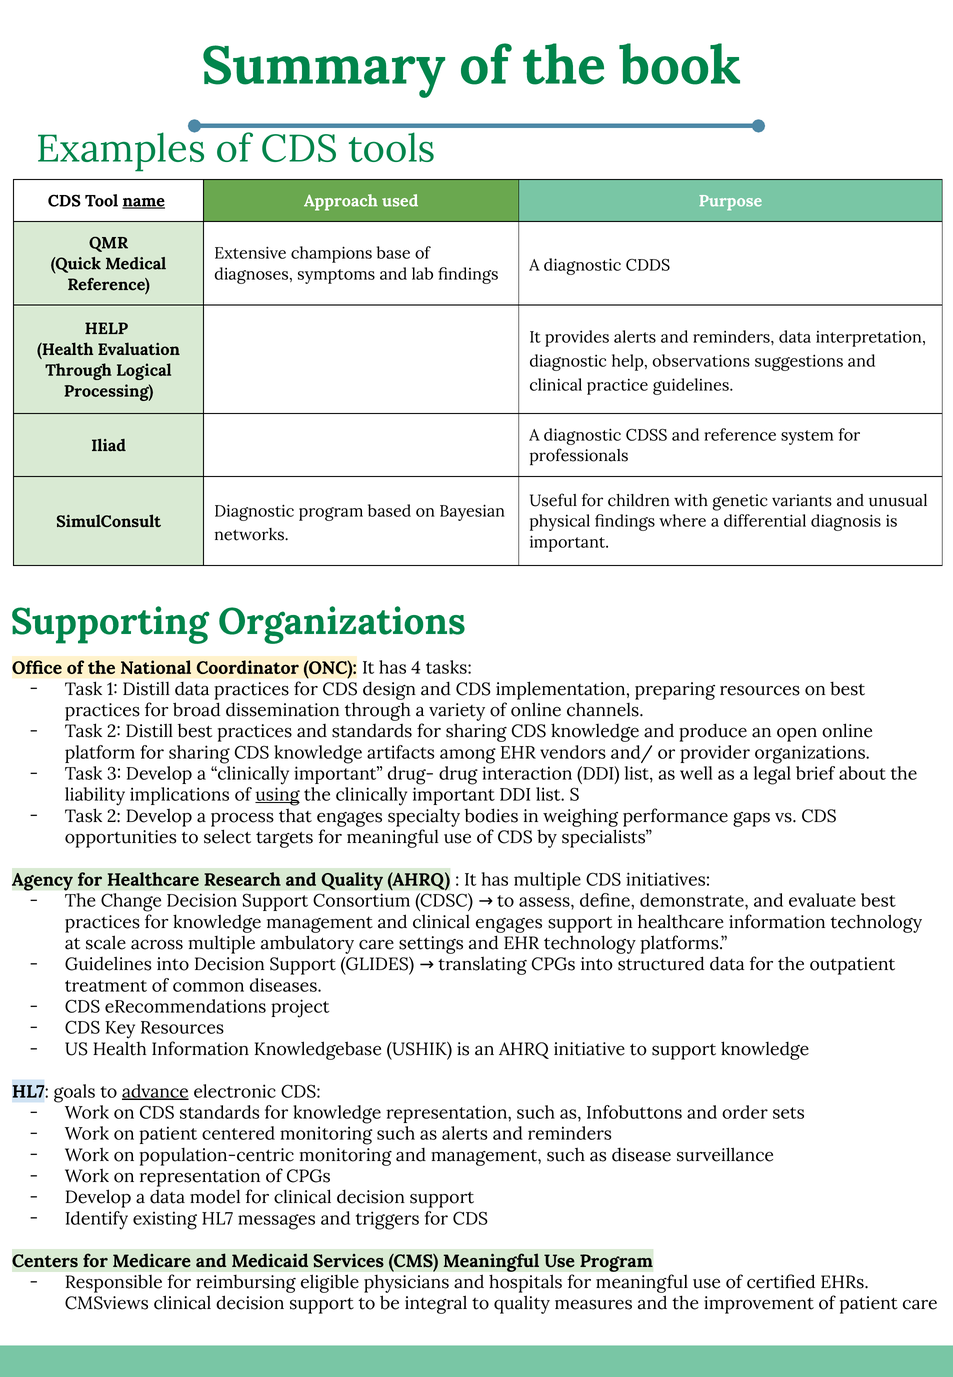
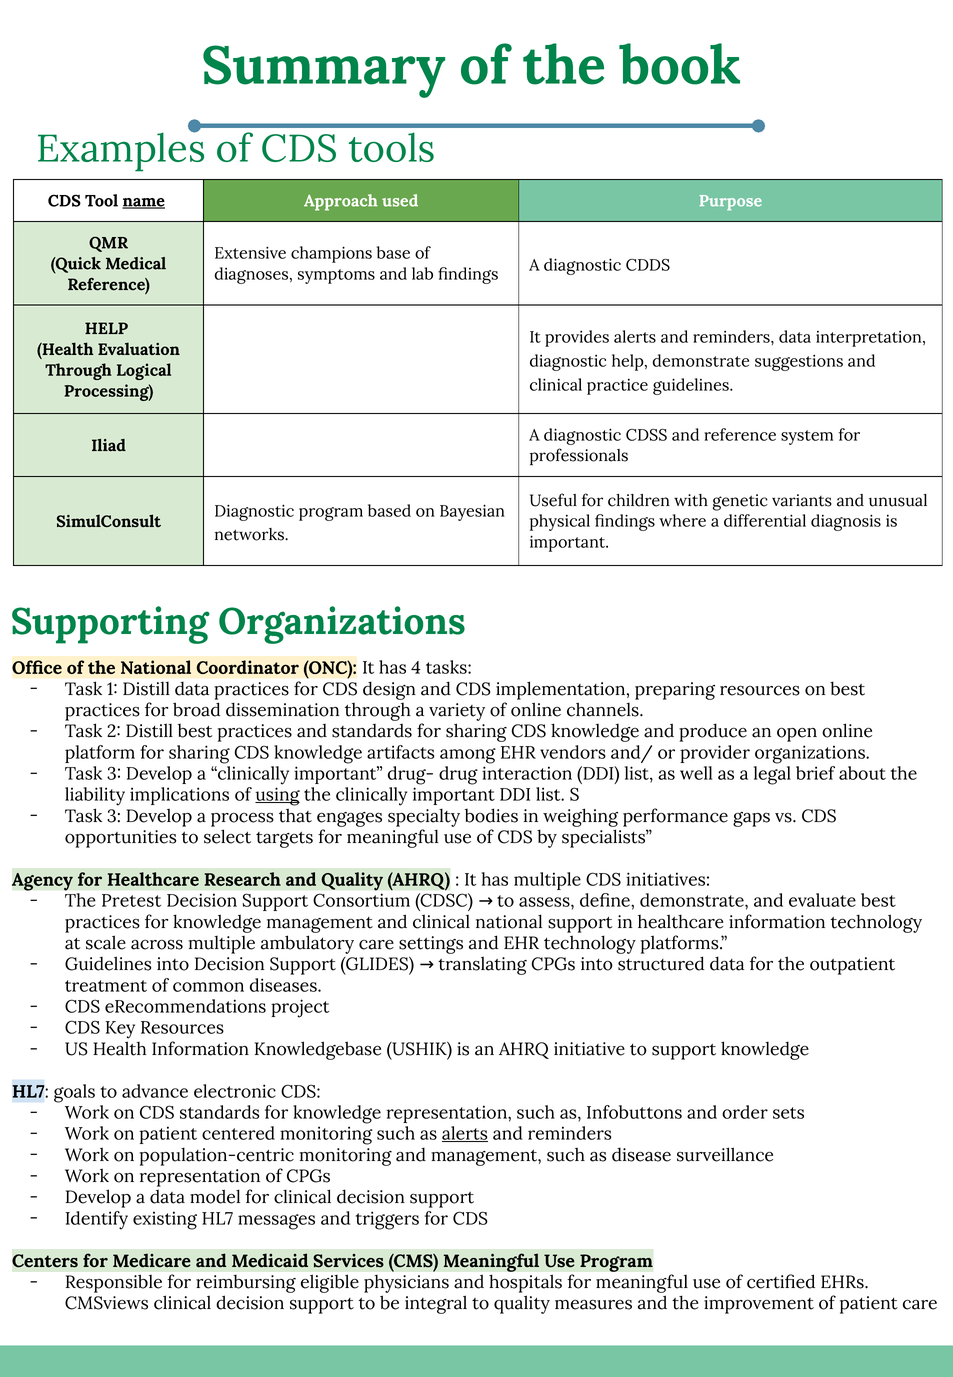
help observations: observations -> demonstrate
2 at (114, 816): 2 -> 3
Change: Change -> Pretest
clinical engages: engages -> national
advance underline: present -> none
alerts at (465, 1134) underline: none -> present
